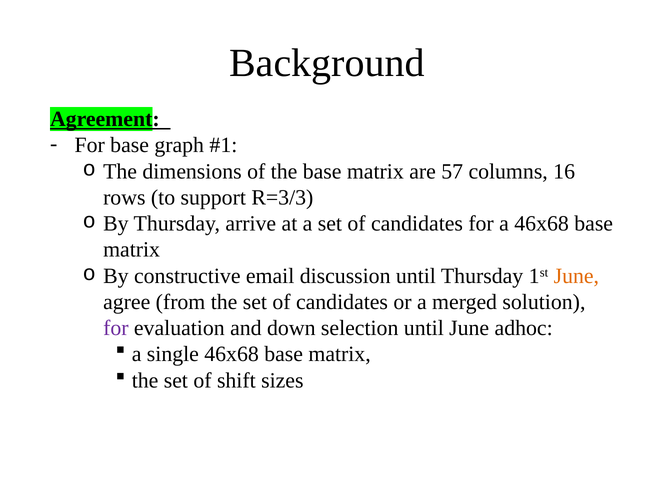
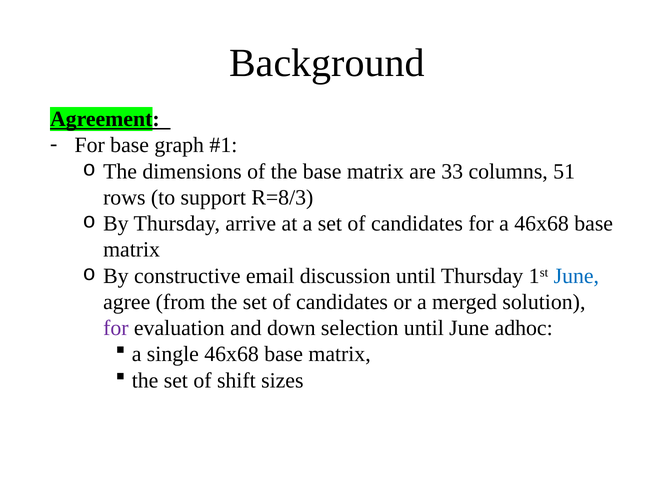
57: 57 -> 33
16: 16 -> 51
R=3/3: R=3/3 -> R=8/3
June at (576, 276) colour: orange -> blue
